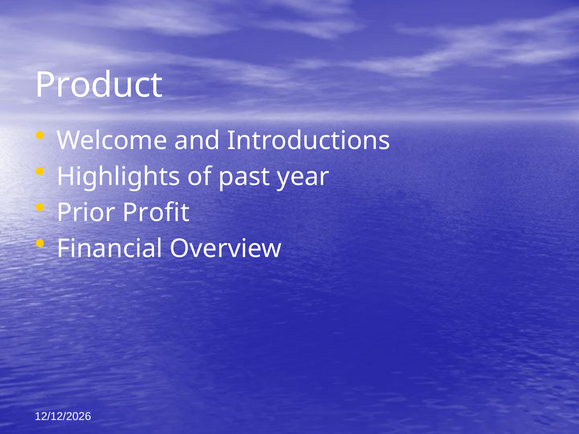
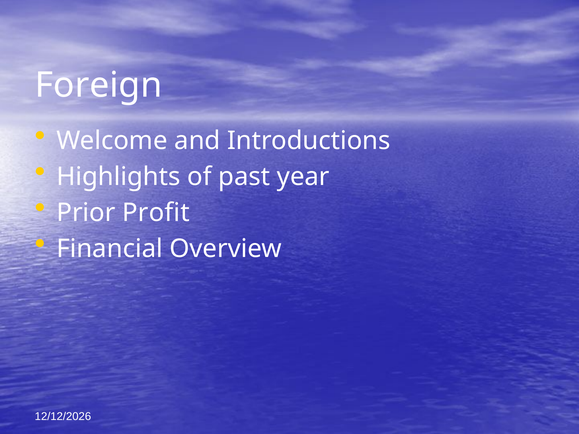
Product: Product -> Foreign
